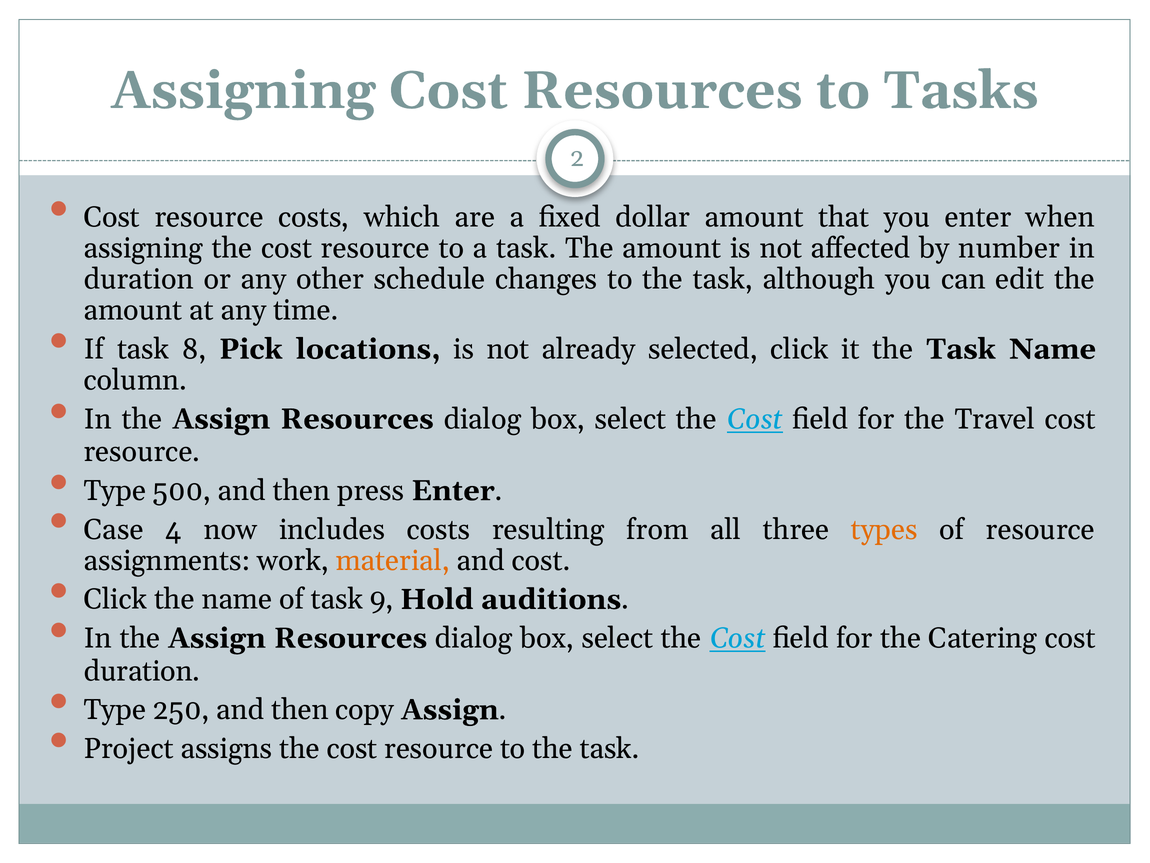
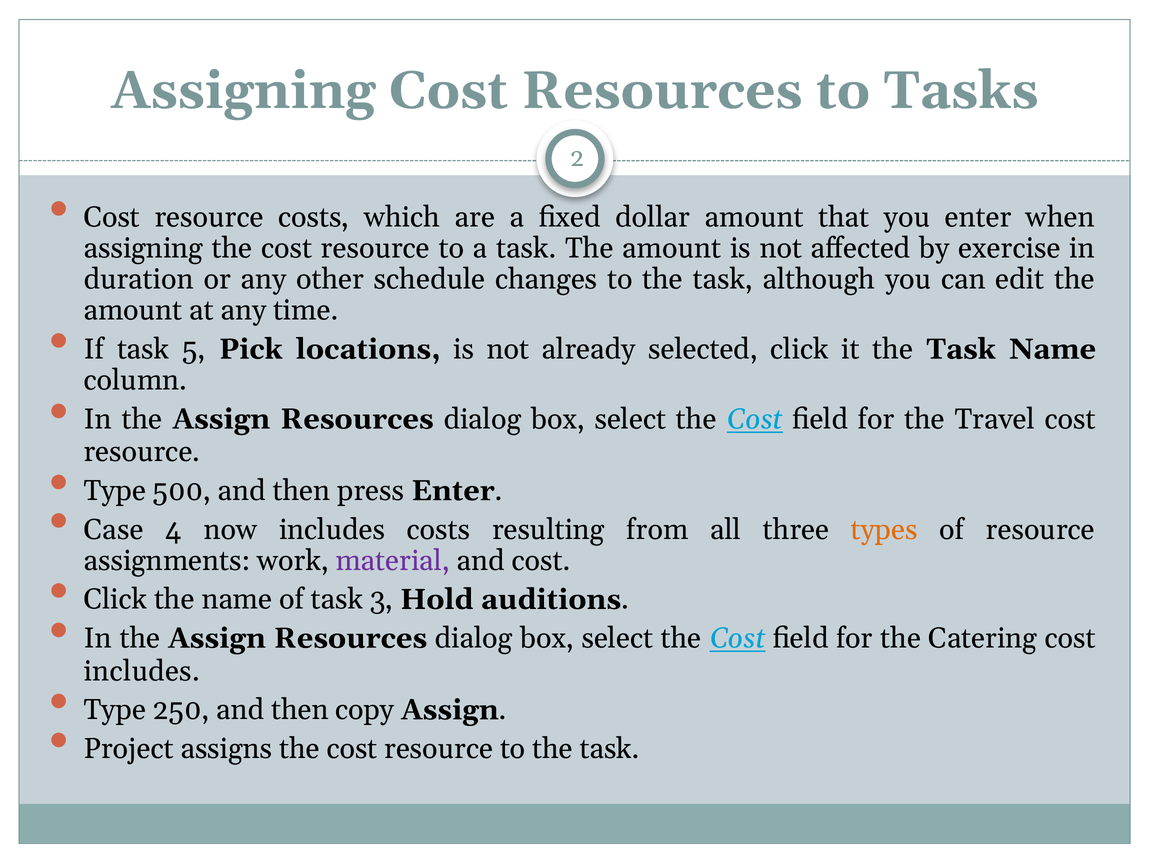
number: number -> exercise
8: 8 -> 5
material colour: orange -> purple
9: 9 -> 3
duration at (142, 671): duration -> includes
